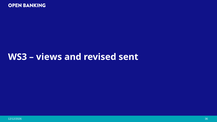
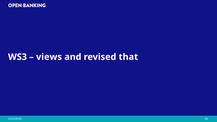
sent: sent -> that
